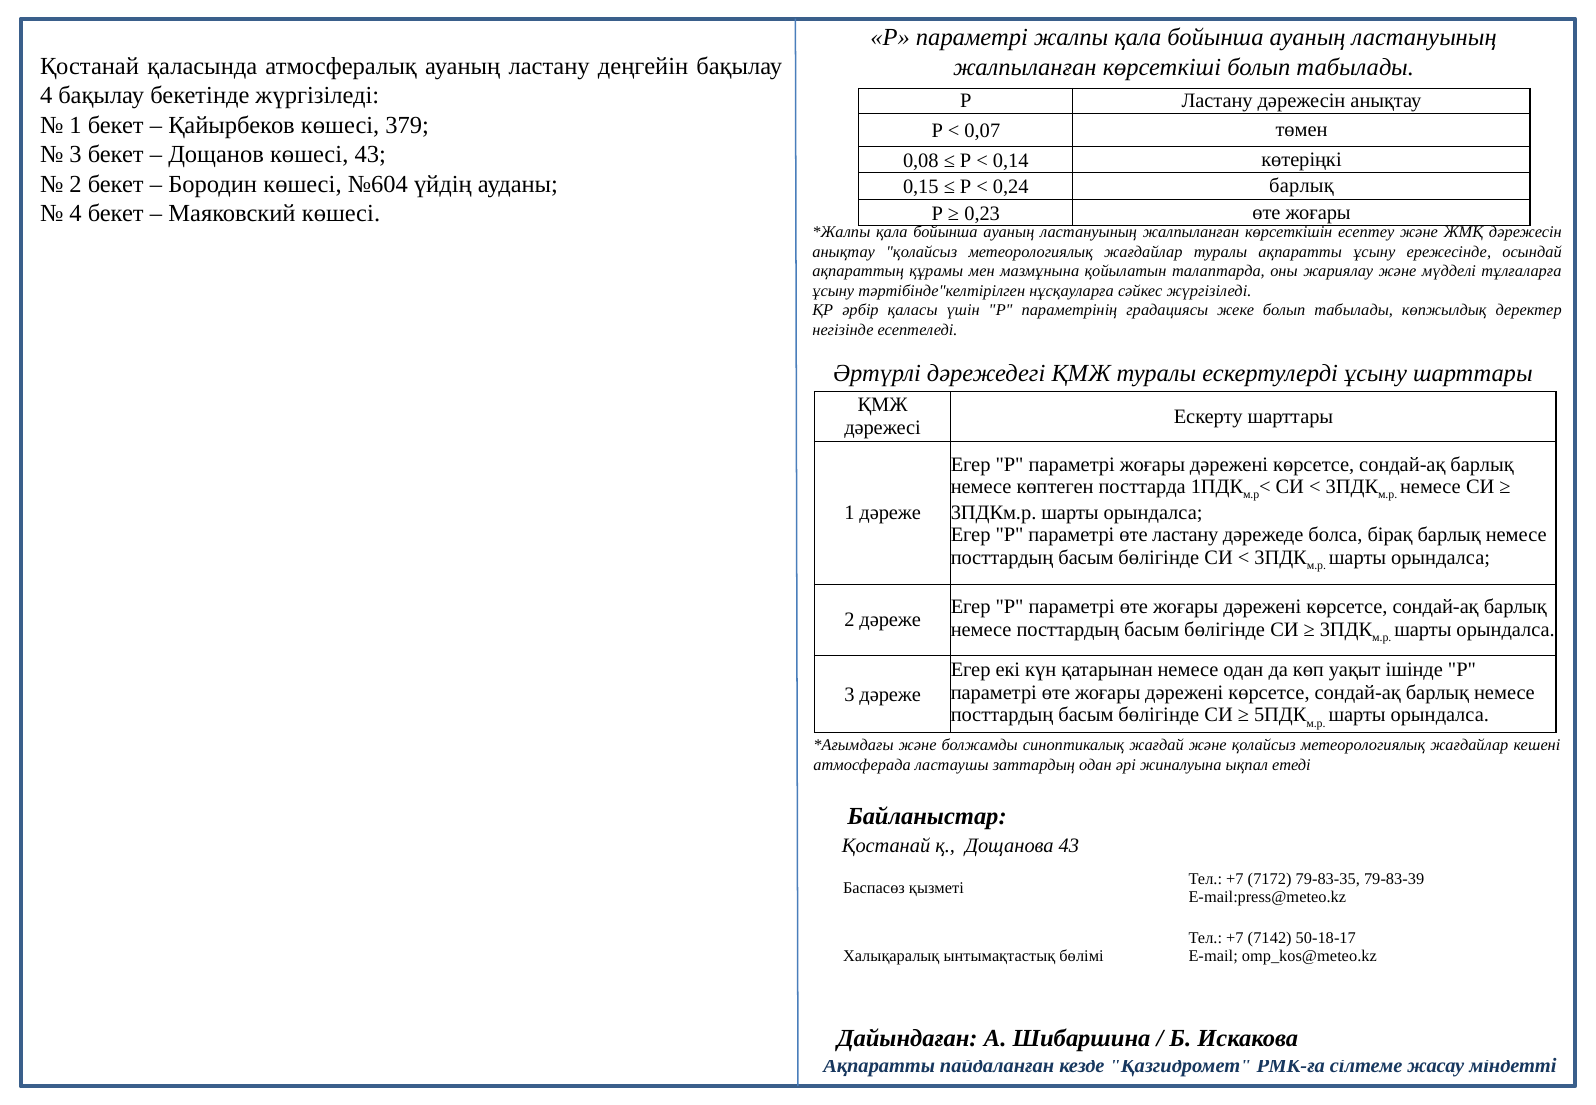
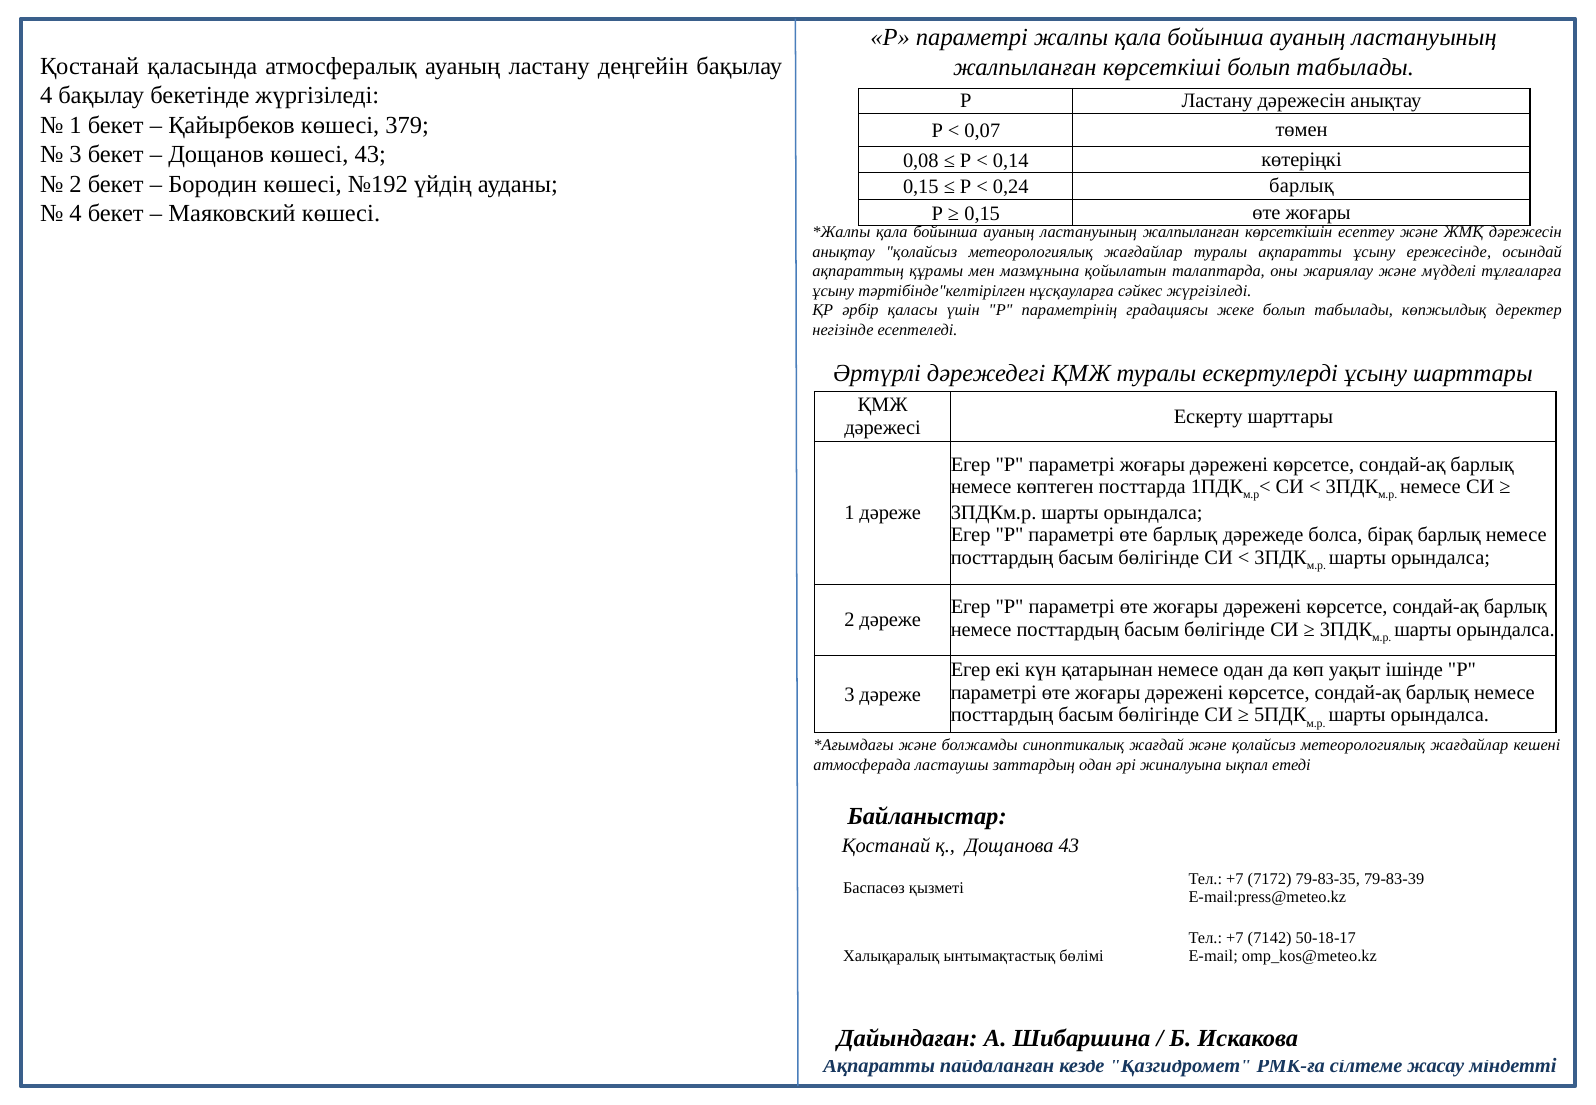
№604: №604 -> №192
0,23 at (982, 213): 0,23 -> 0,15
өте ластану: ластану -> барлық
